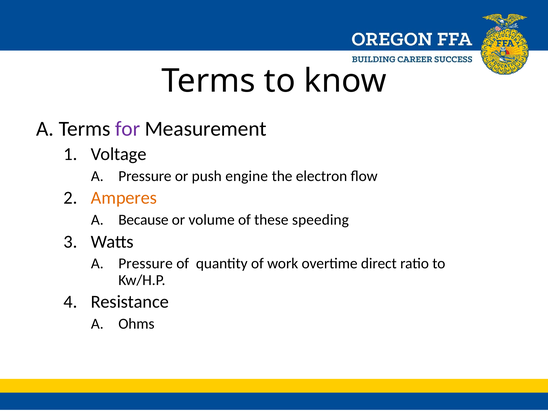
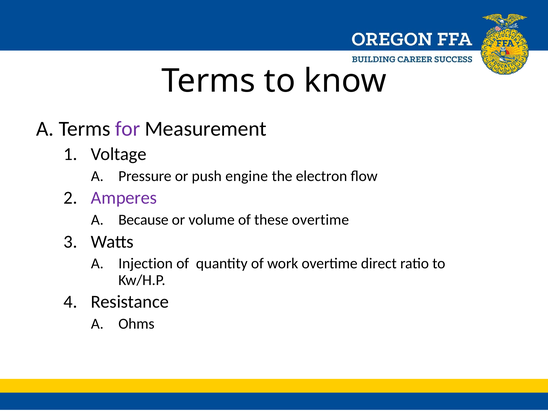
Amperes colour: orange -> purple
these speeding: speeding -> overtime
Pressure at (146, 264): Pressure -> Injection
